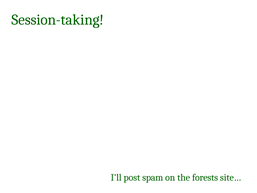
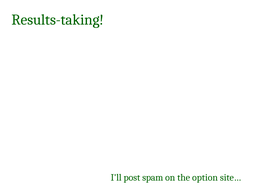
Session-taking: Session-taking -> Results-taking
forests: forests -> option
